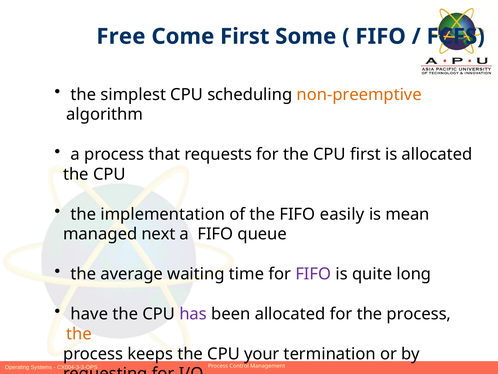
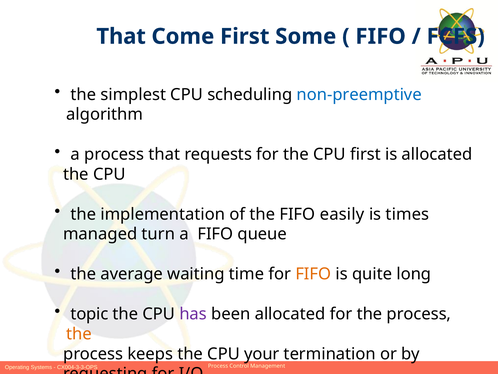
Free at (121, 36): Free -> That
non-preemptive colour: orange -> blue
mean: mean -> times
next: next -> turn
FIFO at (313, 274) colour: purple -> orange
have: have -> topic
